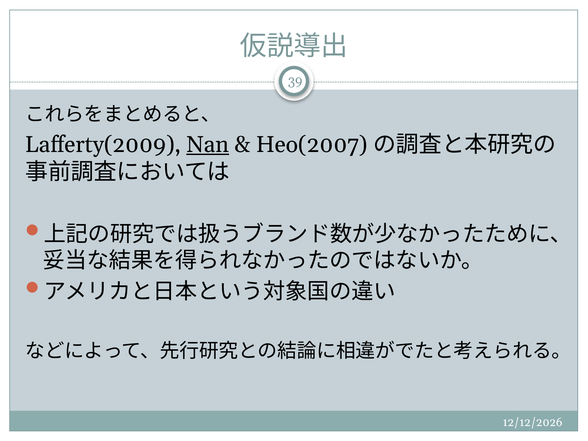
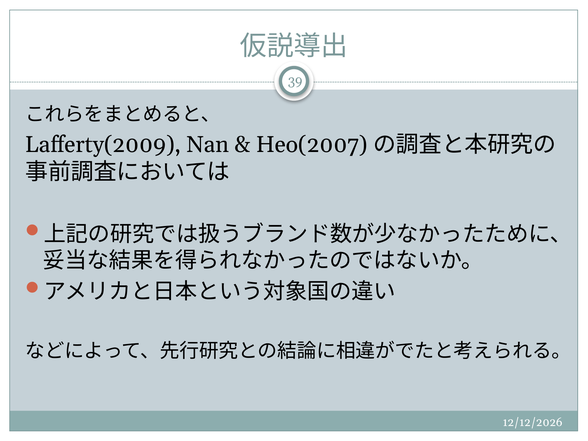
Nan underline: present -> none
